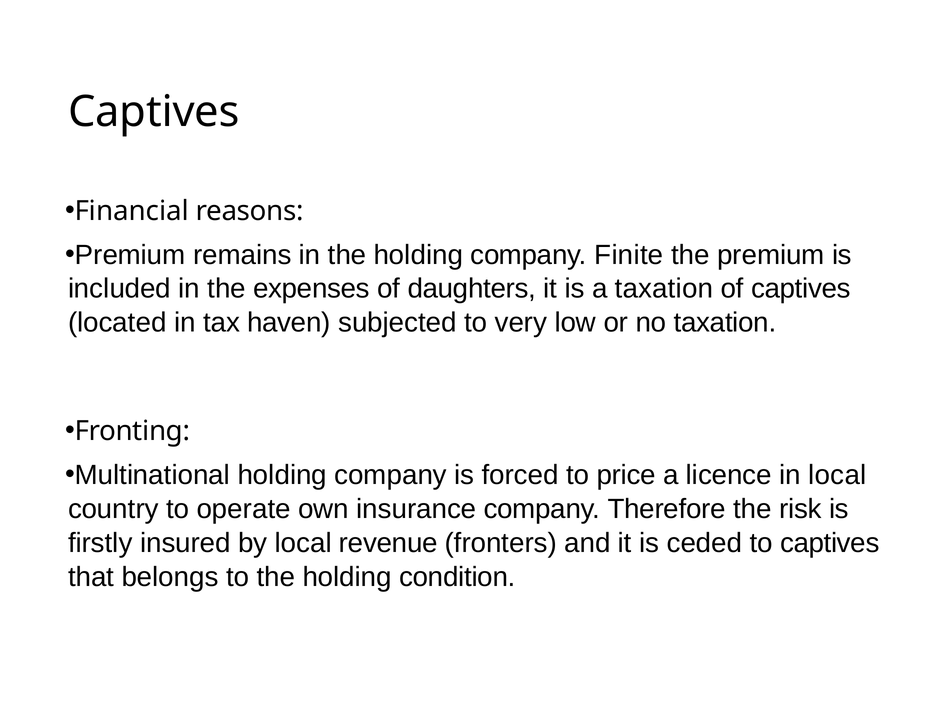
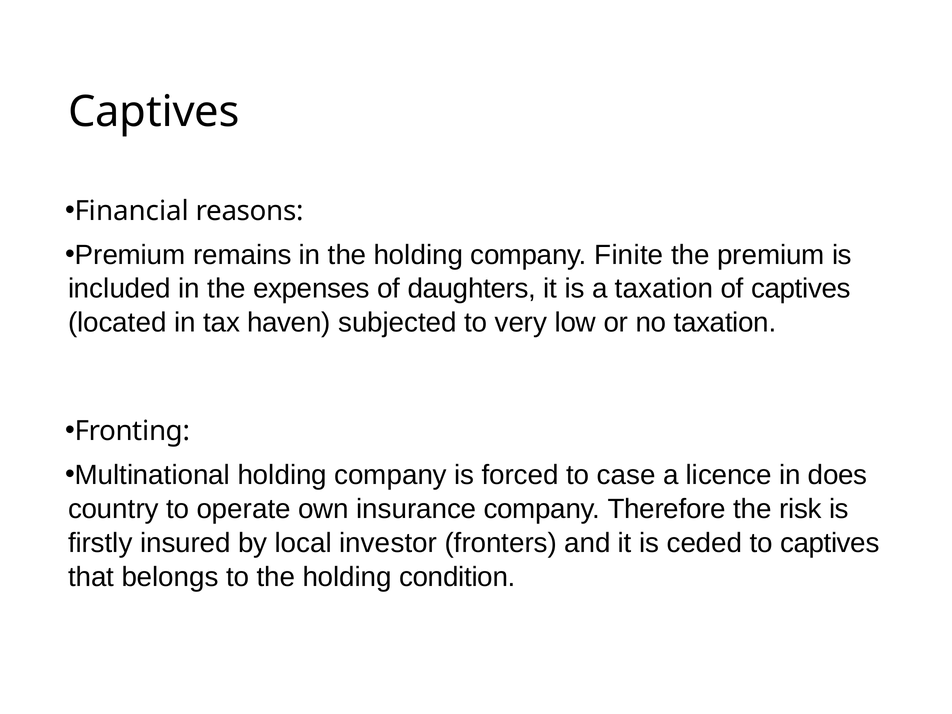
price: price -> case
in local: local -> does
revenue: revenue -> investor
